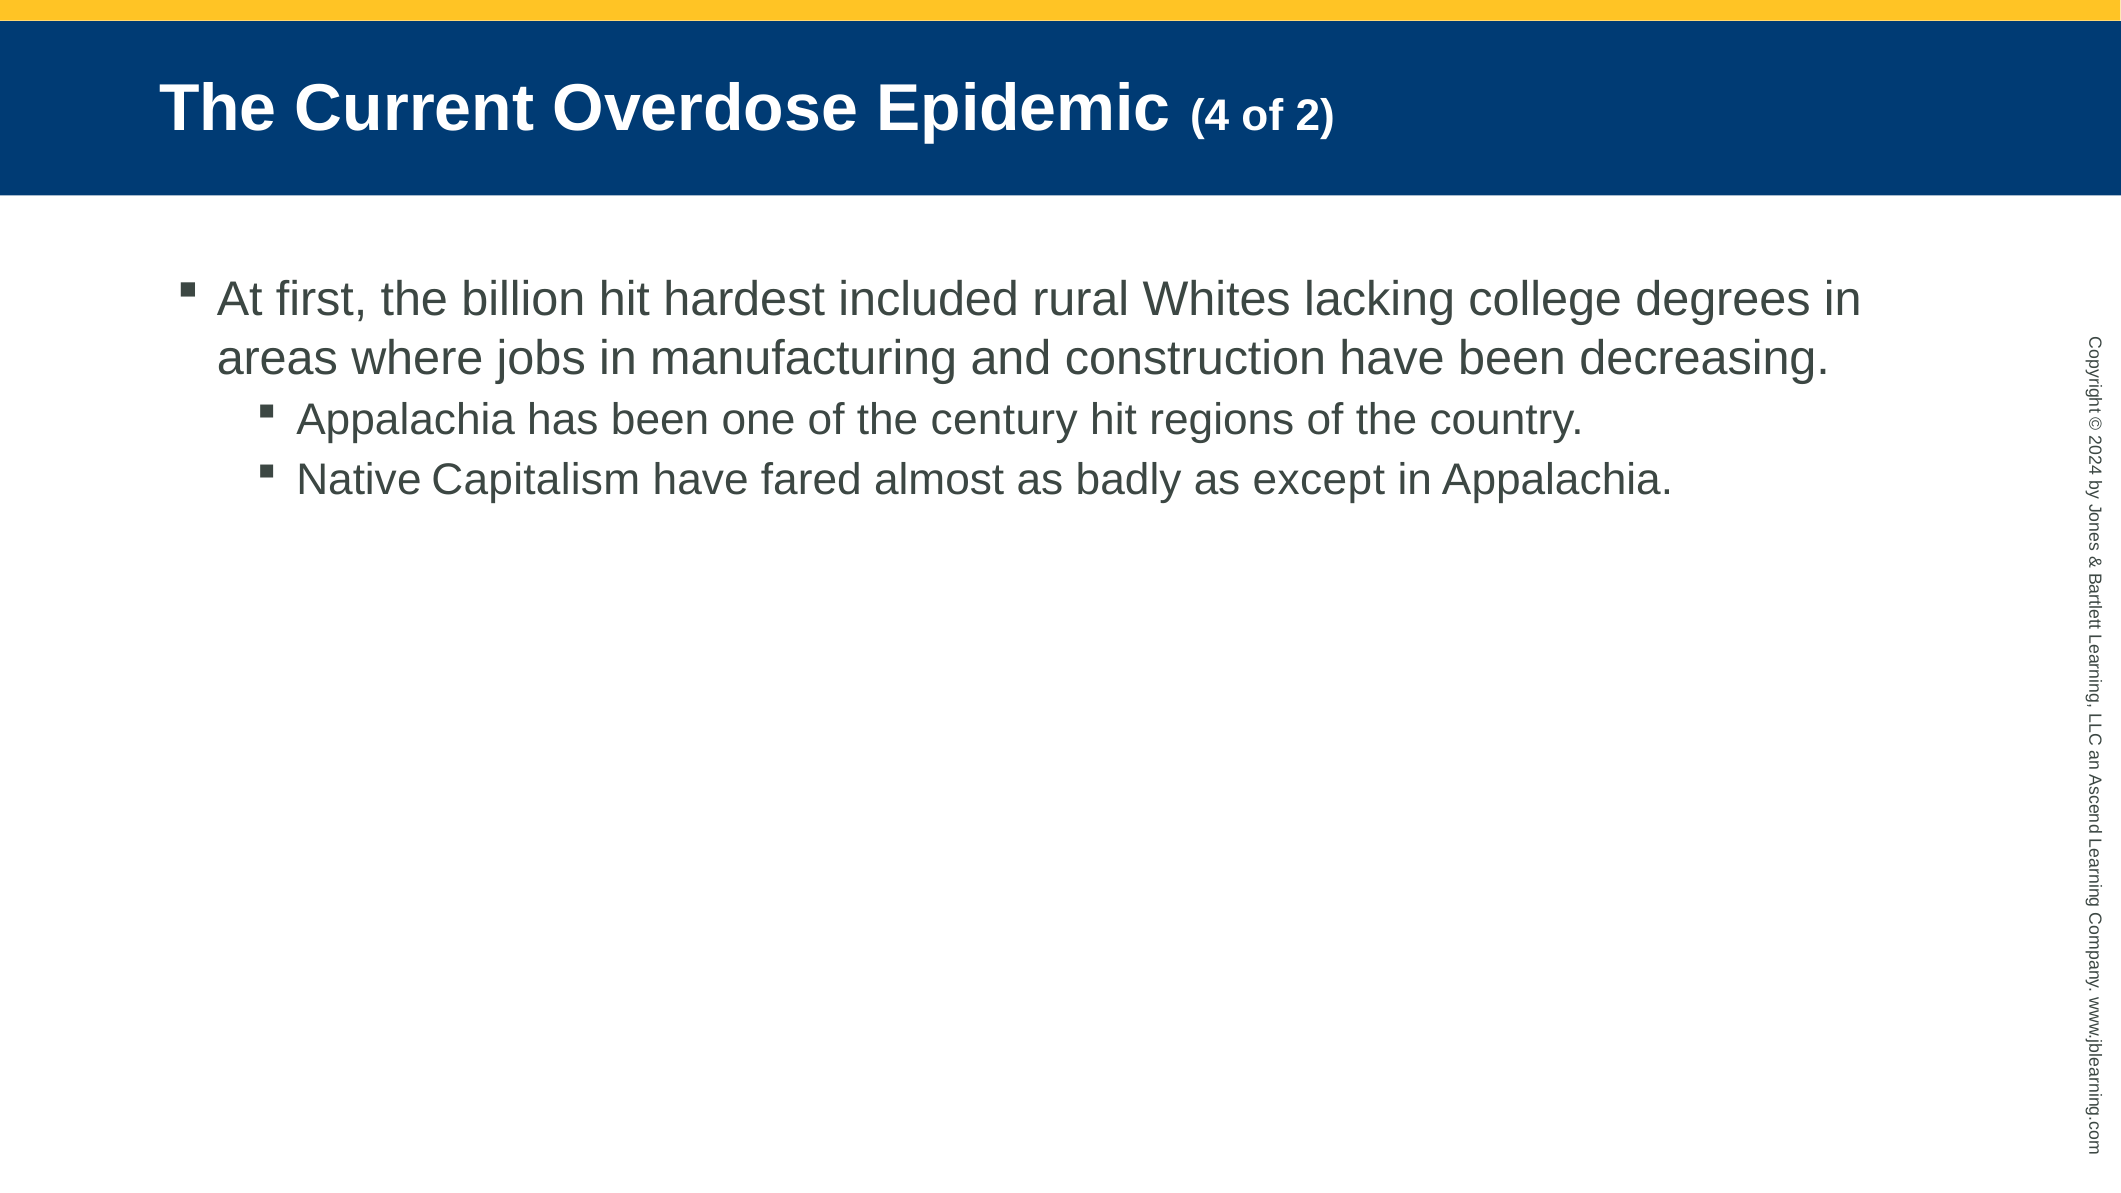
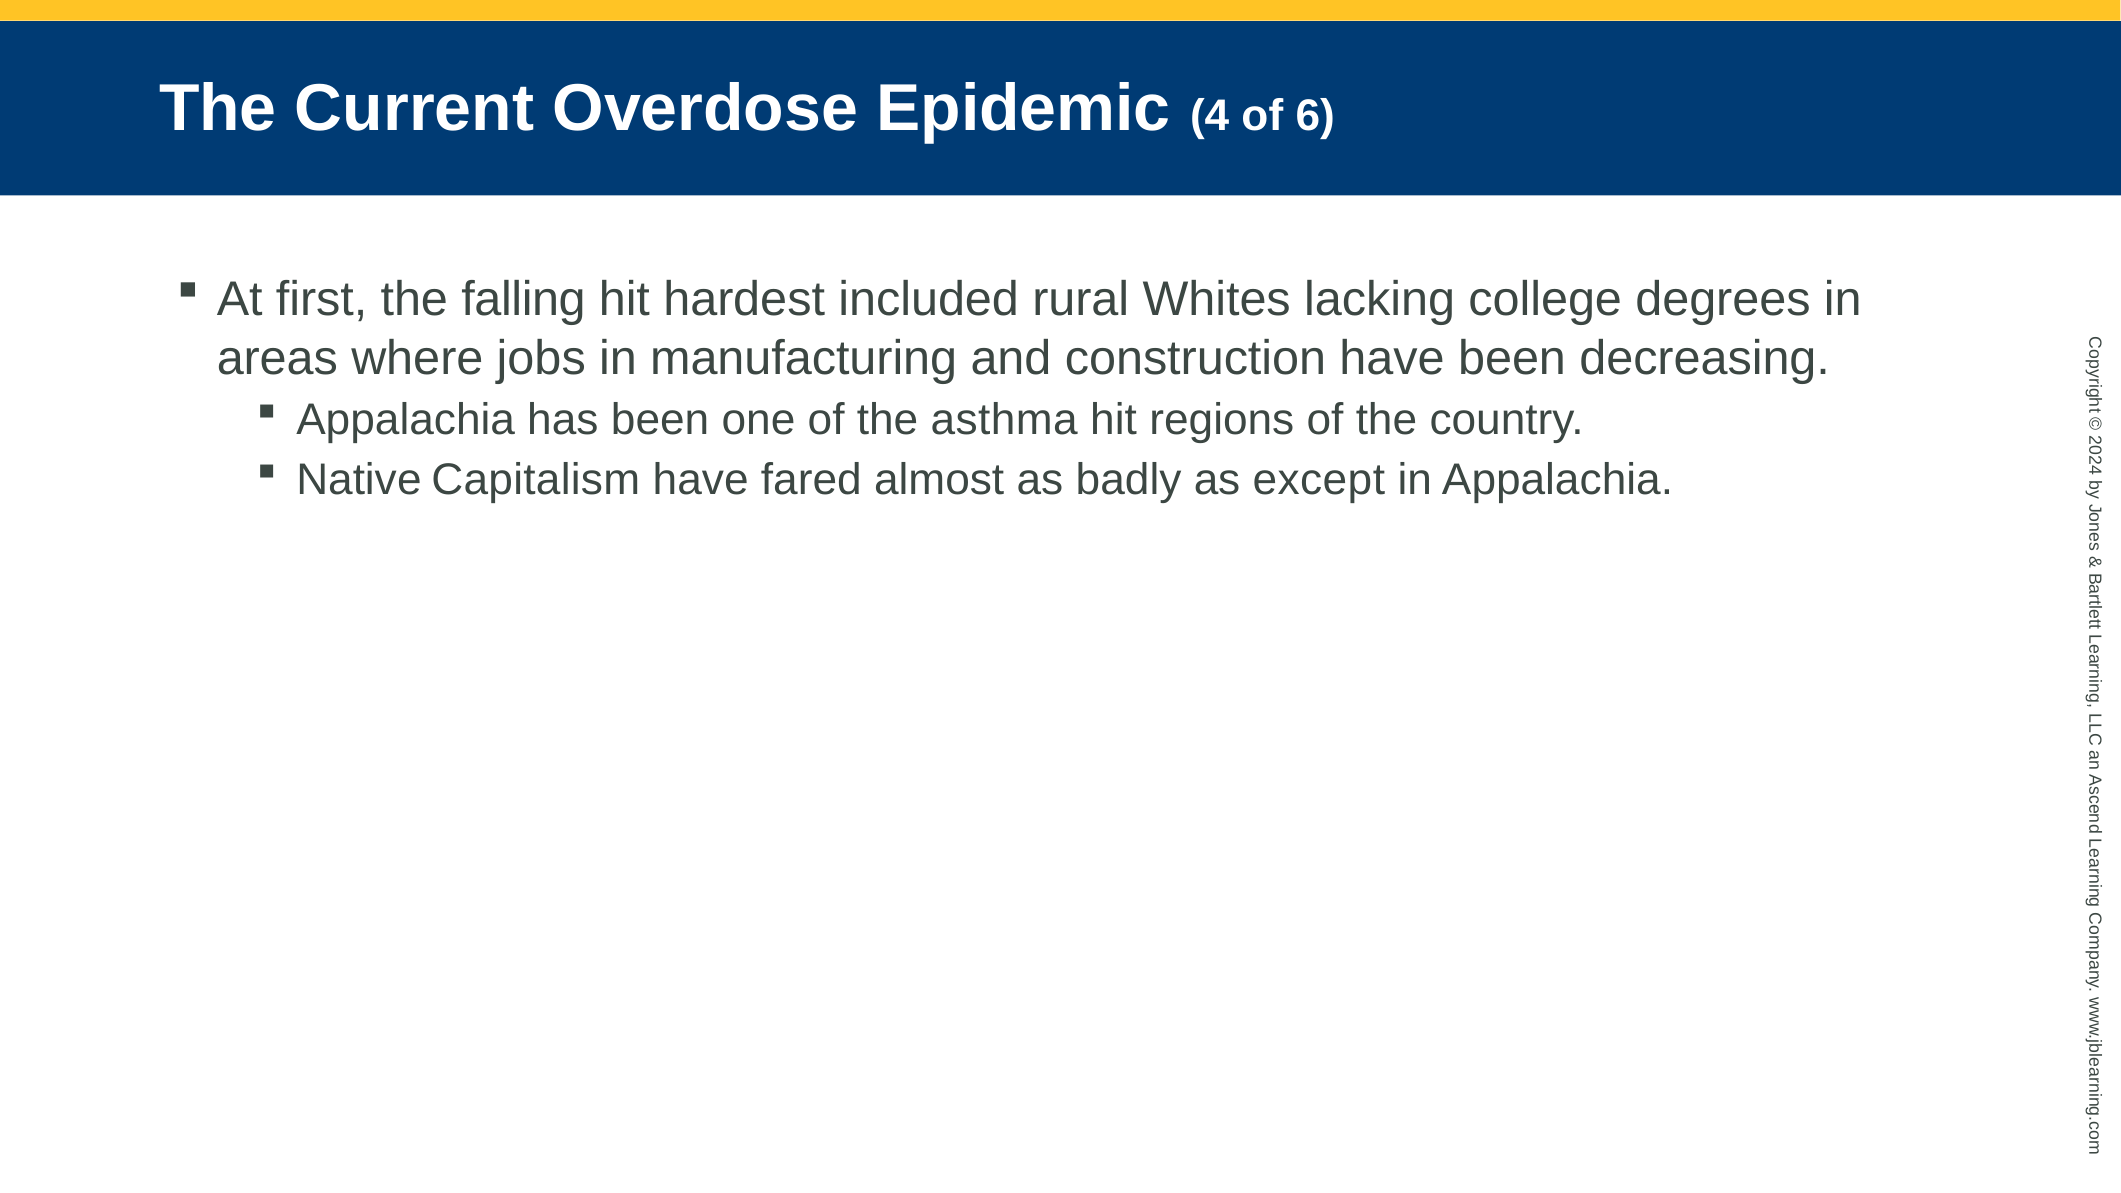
of 2: 2 -> 6
billion: billion -> falling
century: century -> asthma
